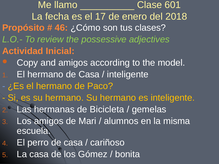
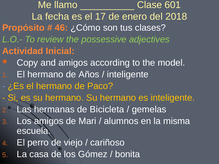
hermano de Casa: Casa -> Años
perro de casa: casa -> viejo
